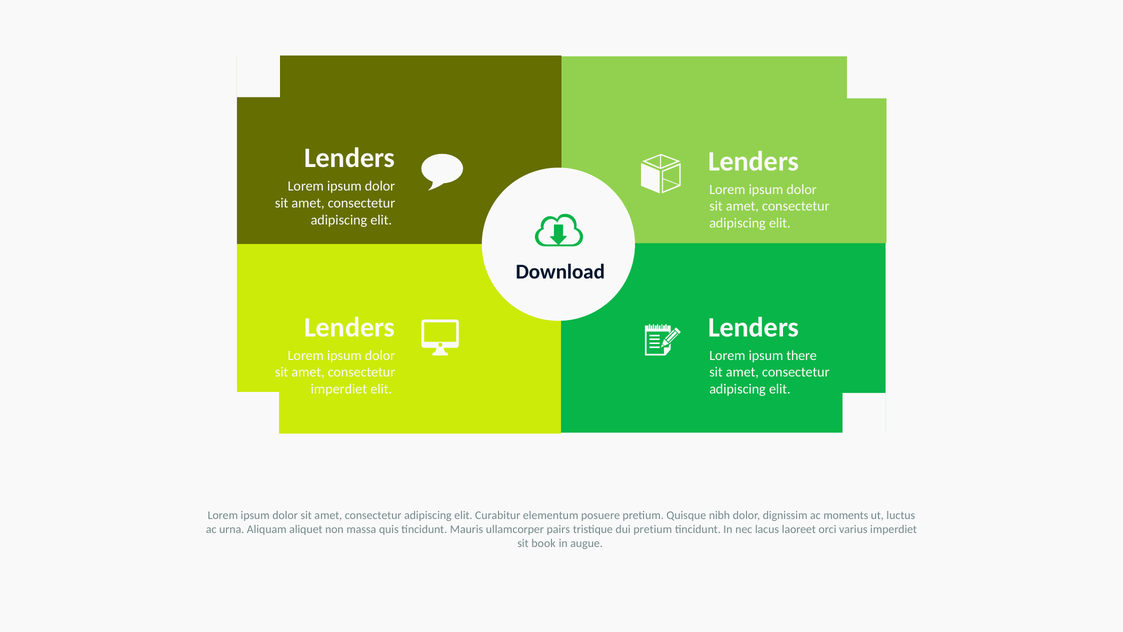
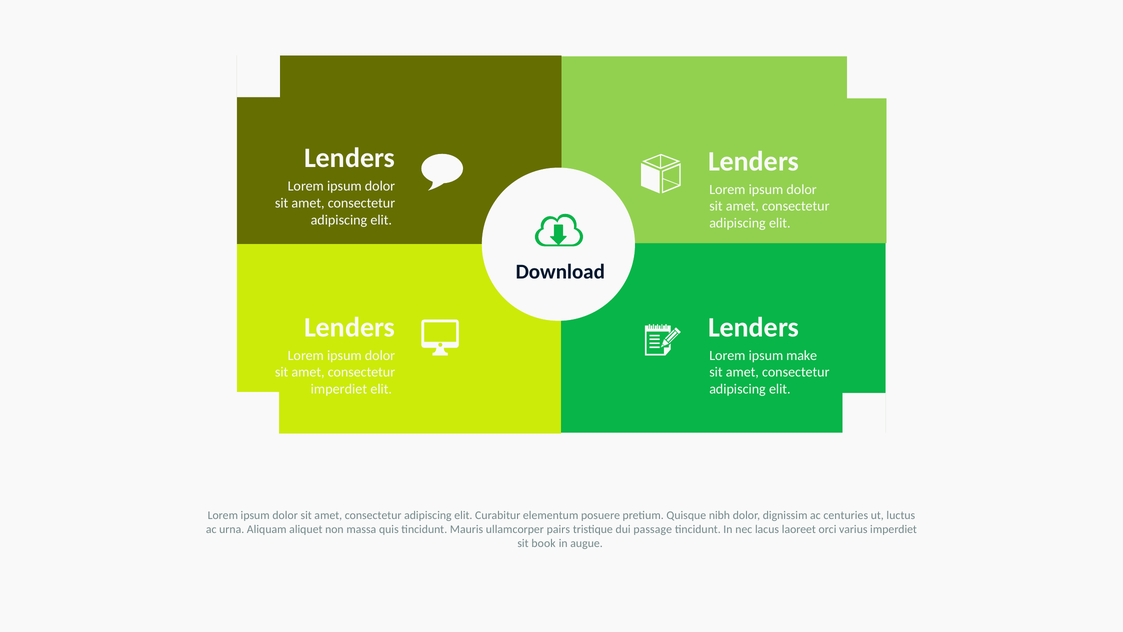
there: there -> make
moments: moments -> centuries
dui pretium: pretium -> passage
